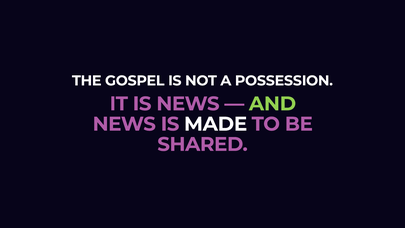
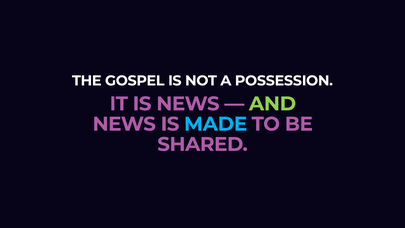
MADE colour: white -> light blue
